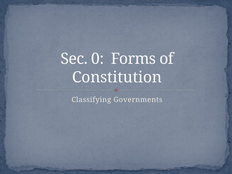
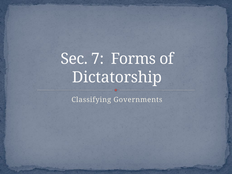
0: 0 -> 7
Constitution: Constitution -> Dictatorship
